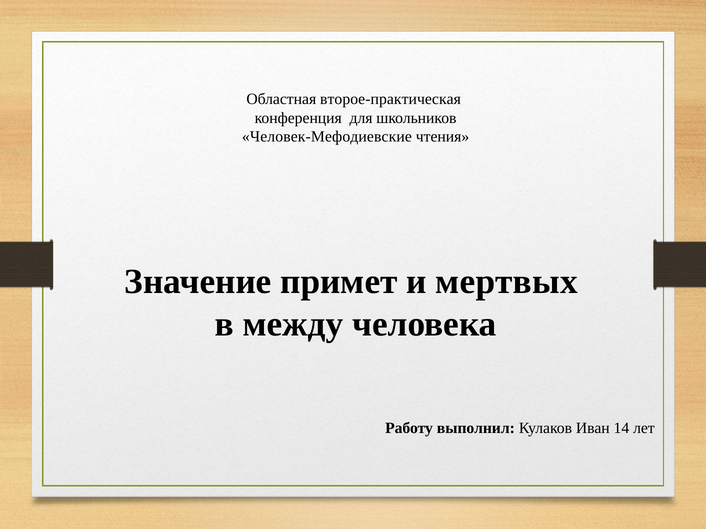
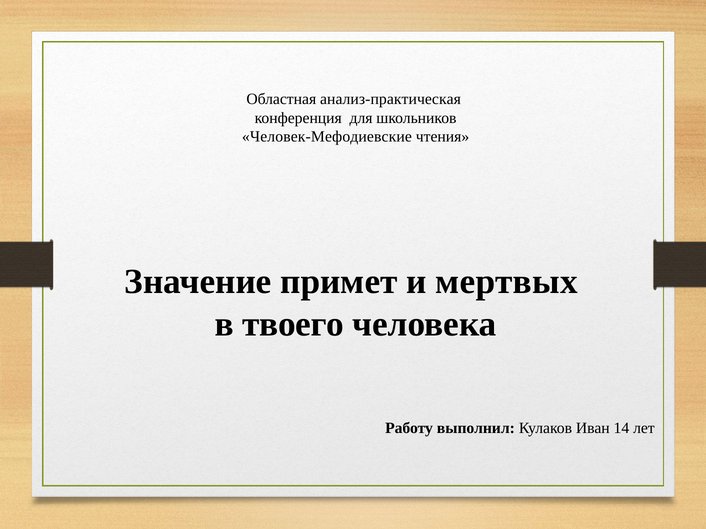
второе-практическая: второе-практическая -> анализ-практическая
между: между -> твоего
